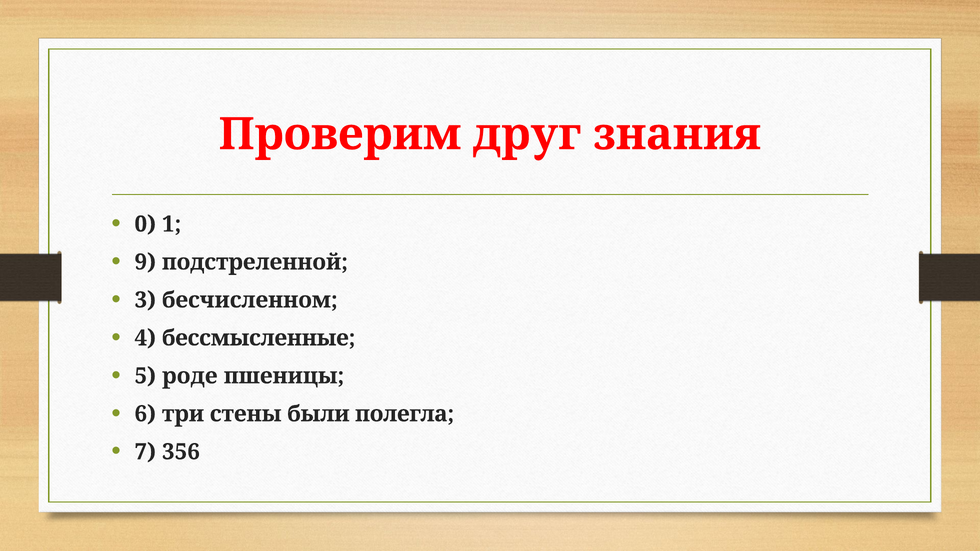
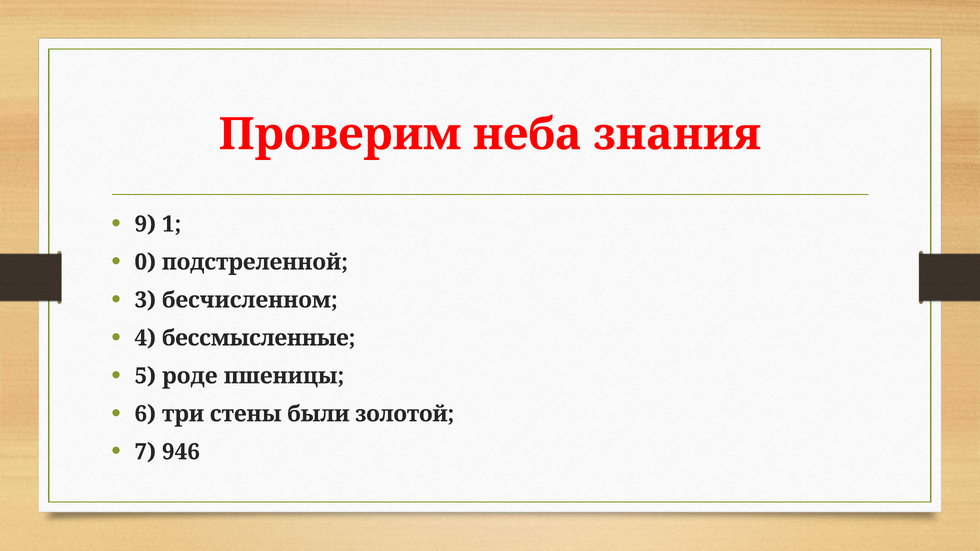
друг: друг -> неба
0: 0 -> 9
9: 9 -> 0
полегла: полегла -> золотой
356: 356 -> 946
